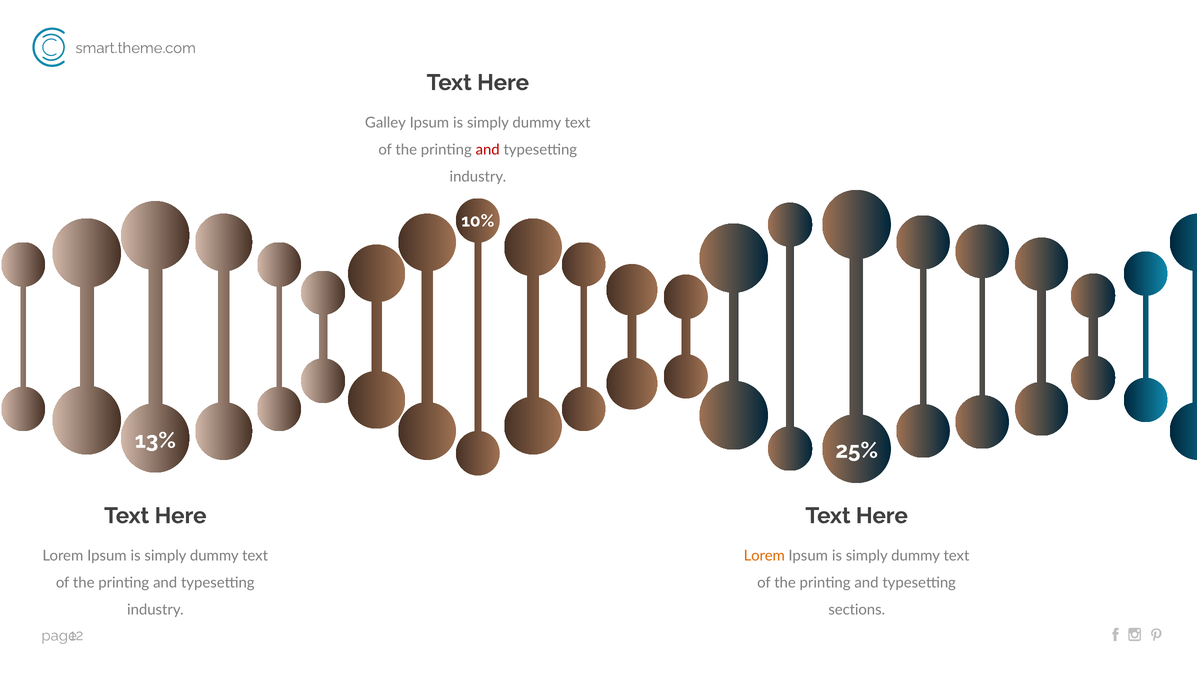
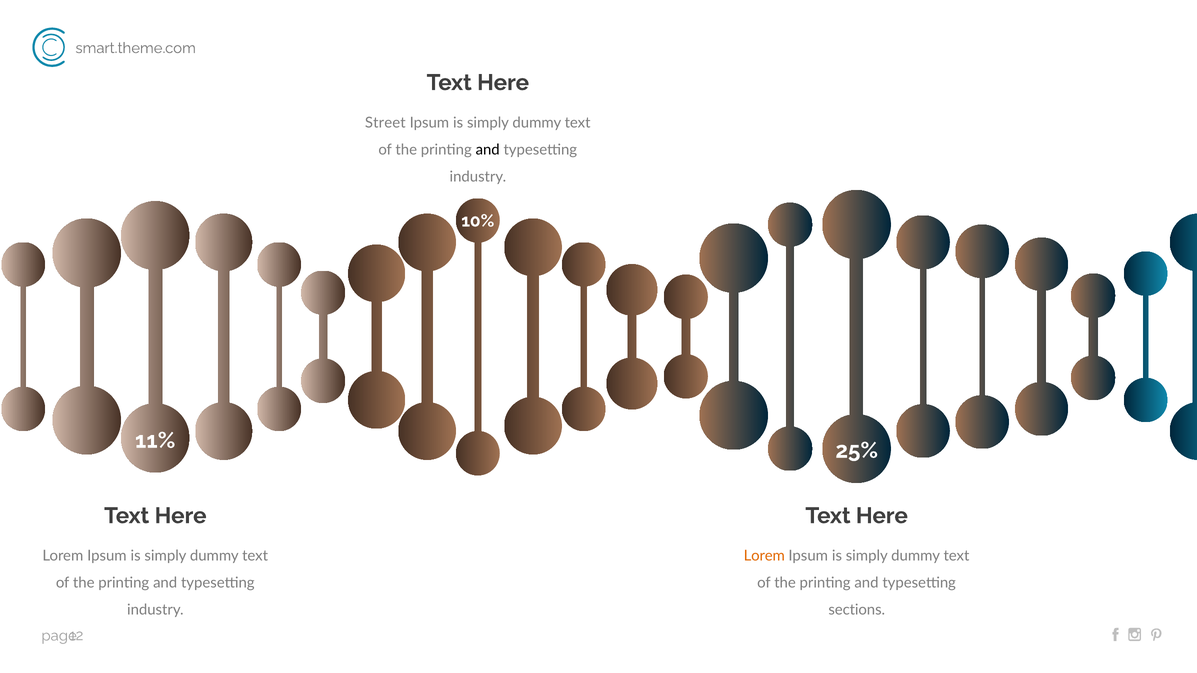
Galley: Galley -> Street
and at (488, 150) colour: red -> black
13%: 13% -> 11%
